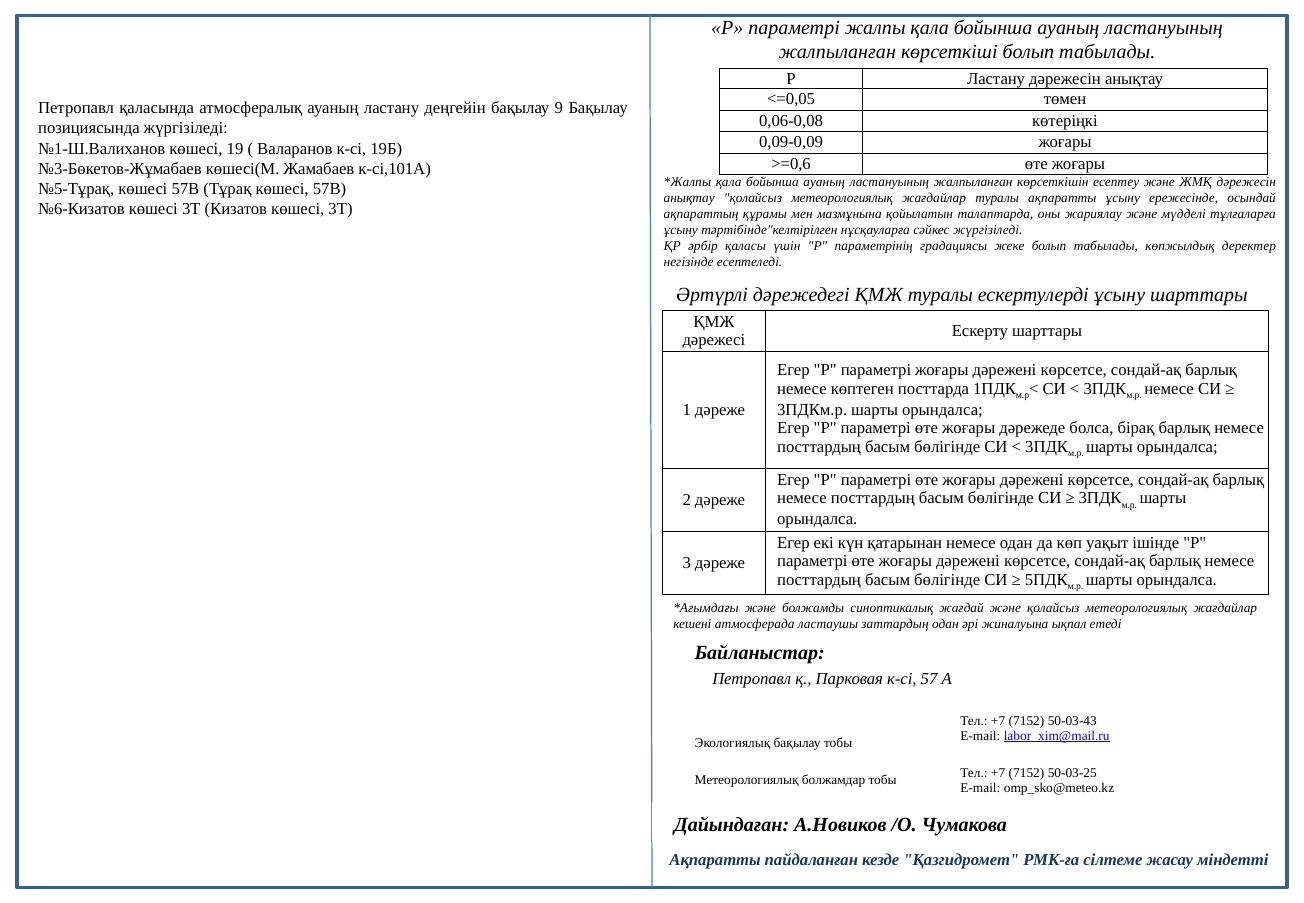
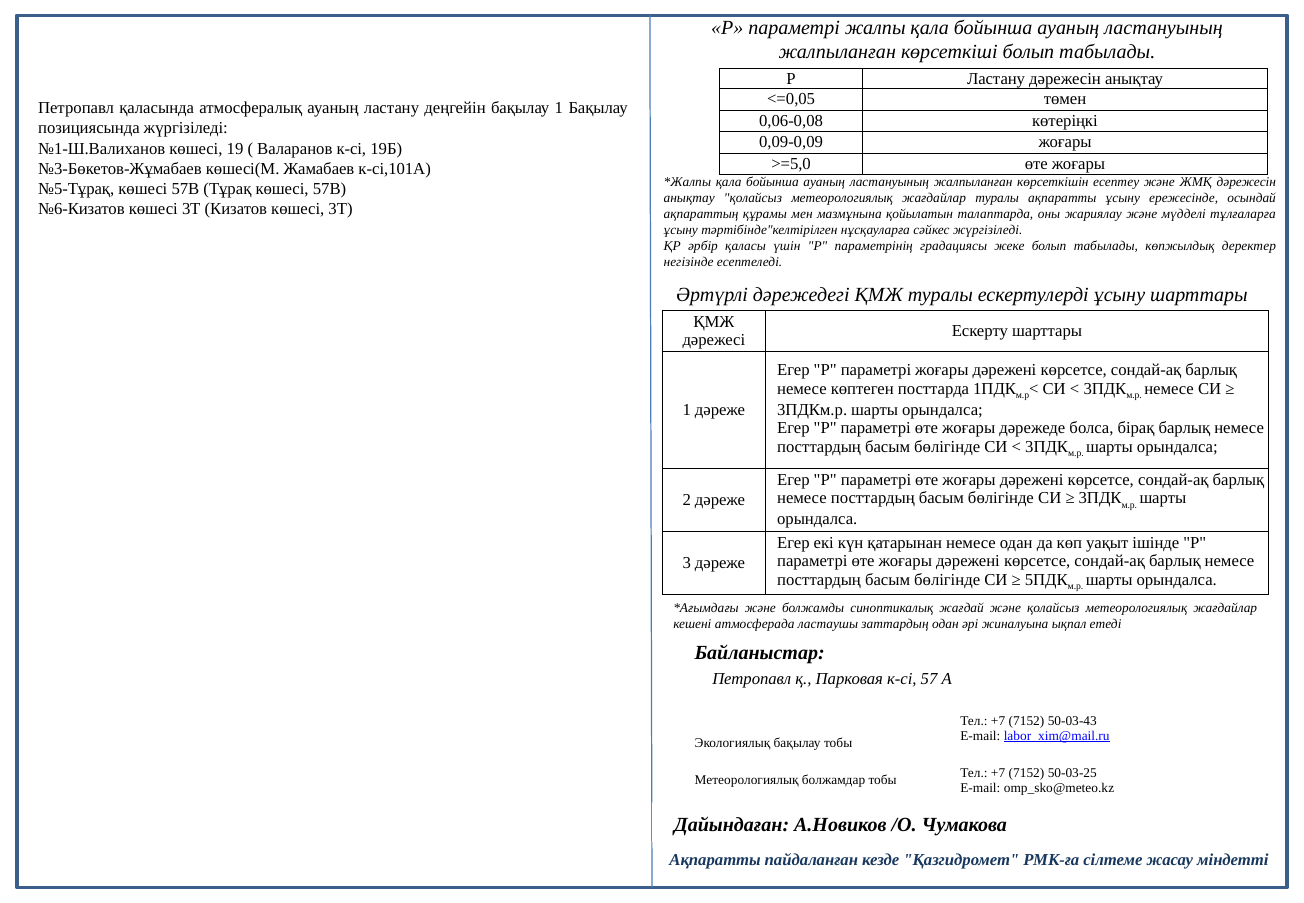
бақылау 9: 9 -> 1
>=0,6: >=0,6 -> >=5,0
